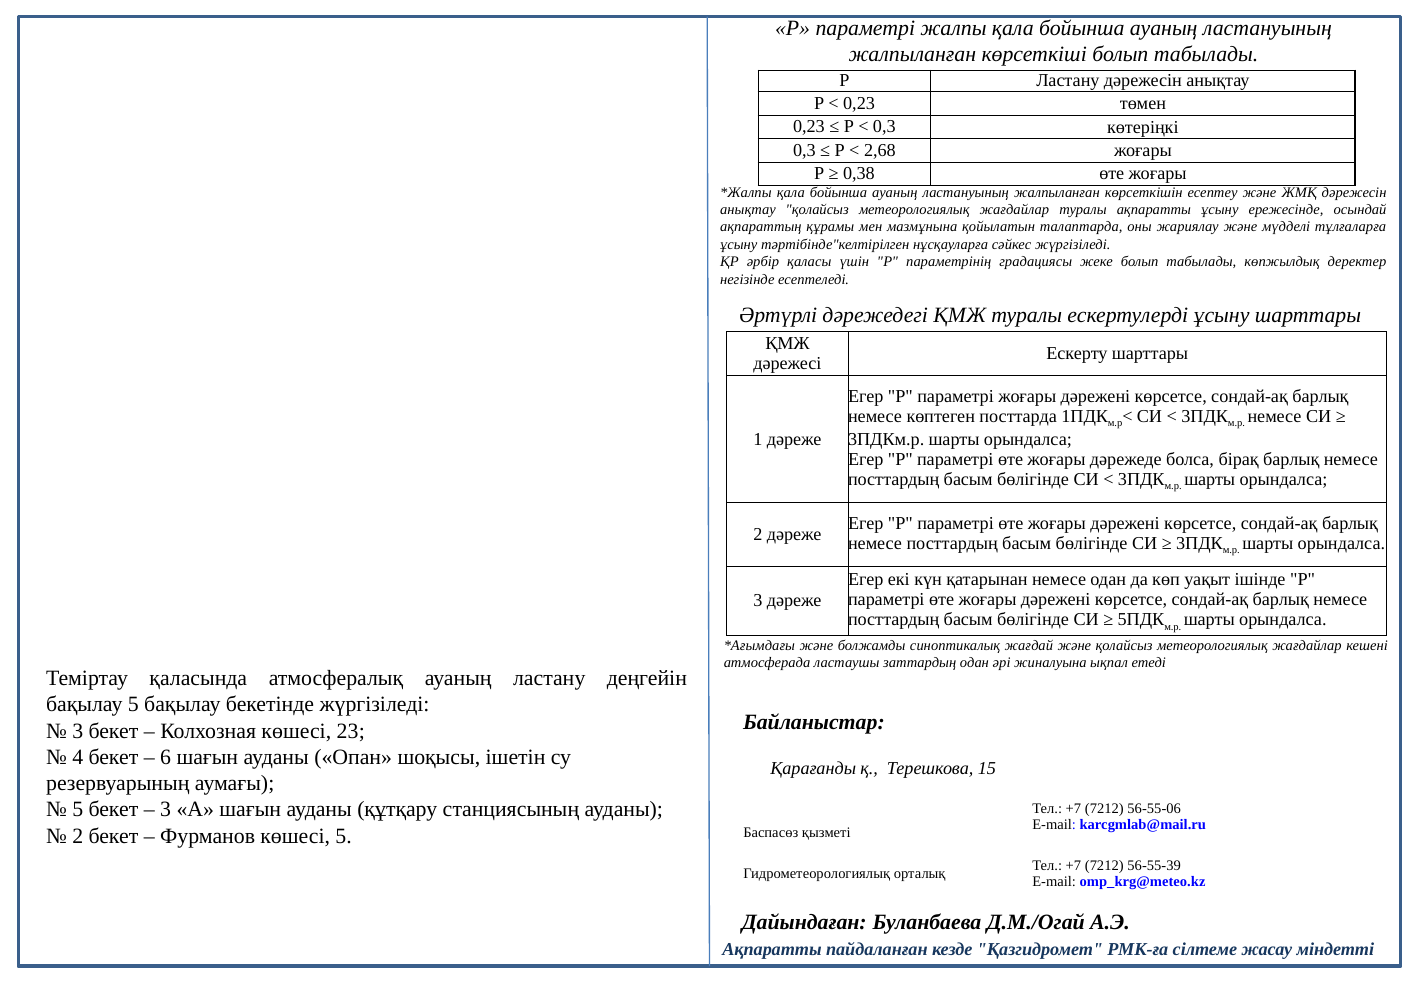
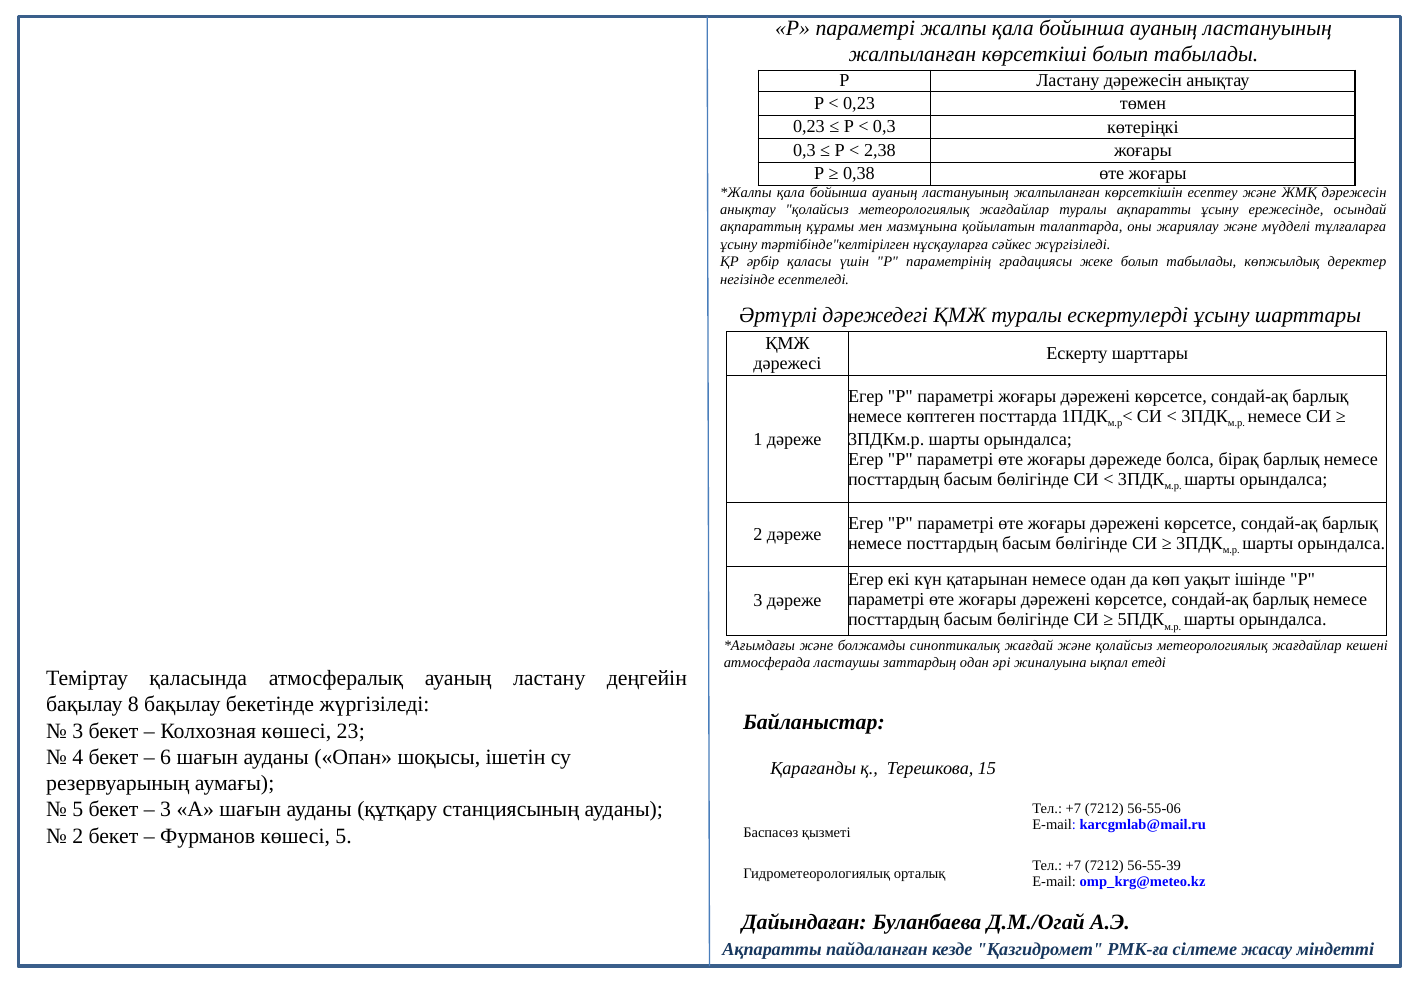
2,68: 2,68 -> 2,38
бақылау 5: 5 -> 8
